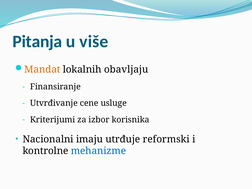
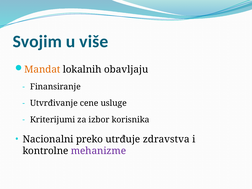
Pitanja: Pitanja -> Svojim
imaju: imaju -> preko
reformski: reformski -> zdravstva
mehanizme colour: blue -> purple
